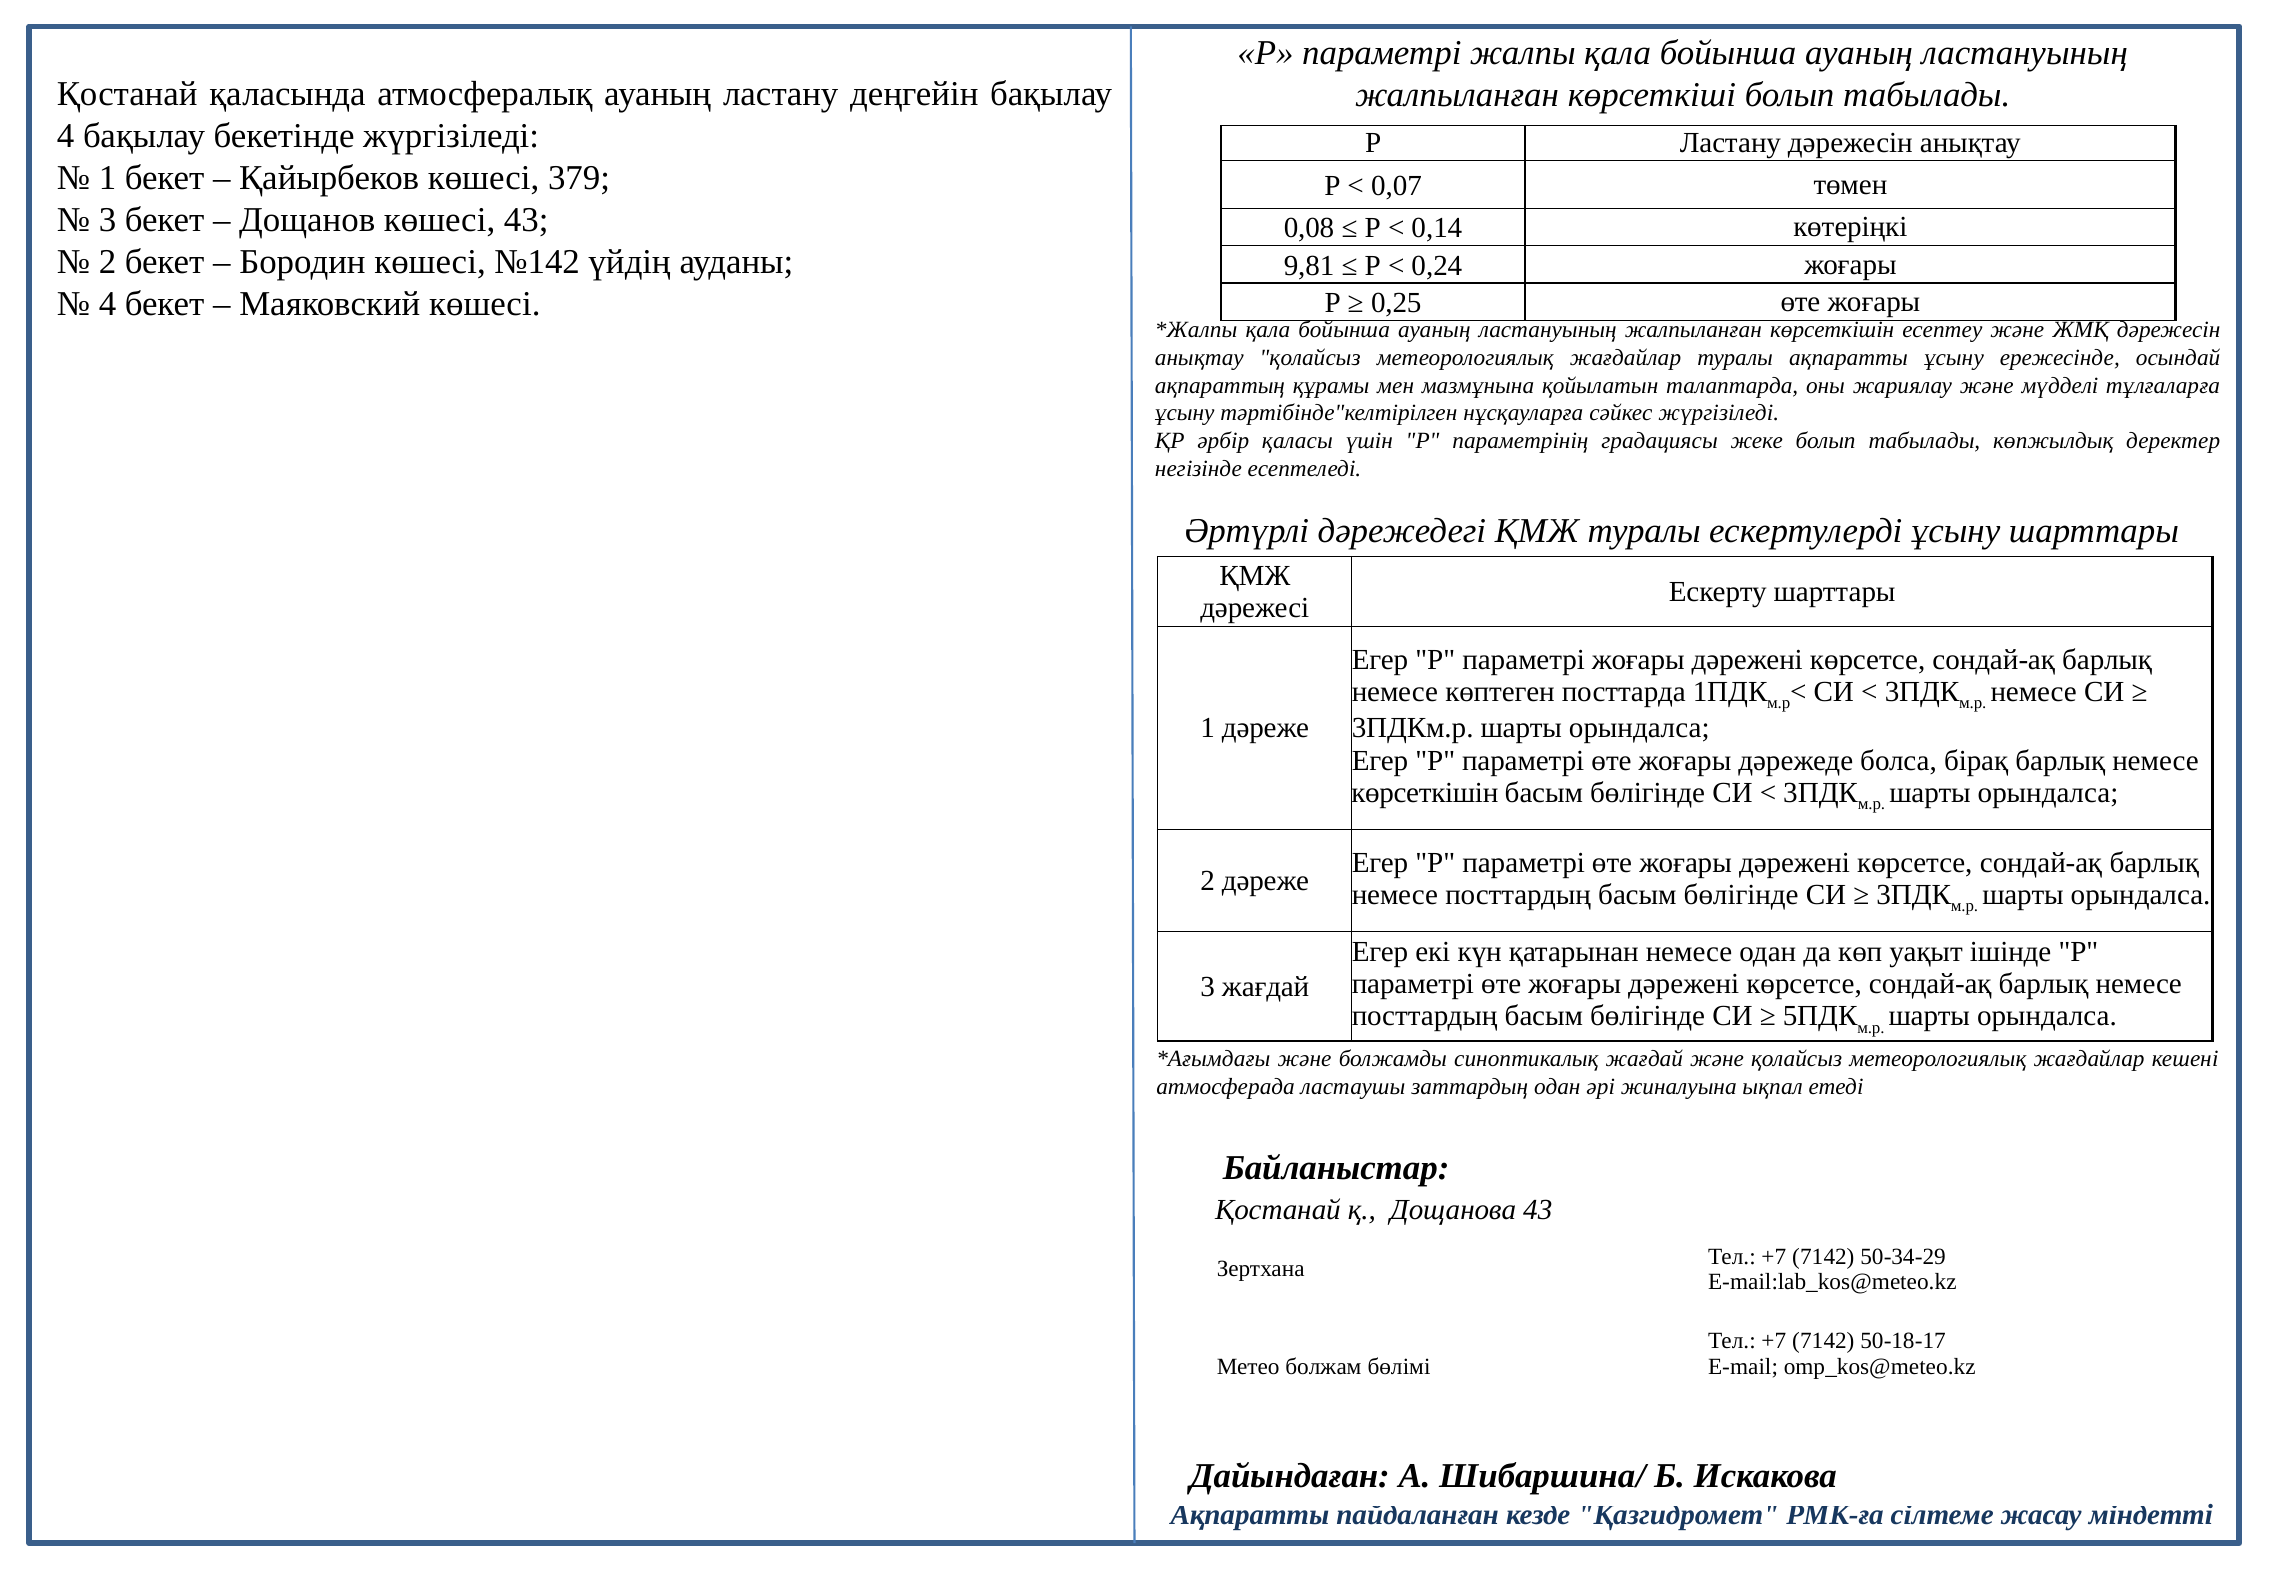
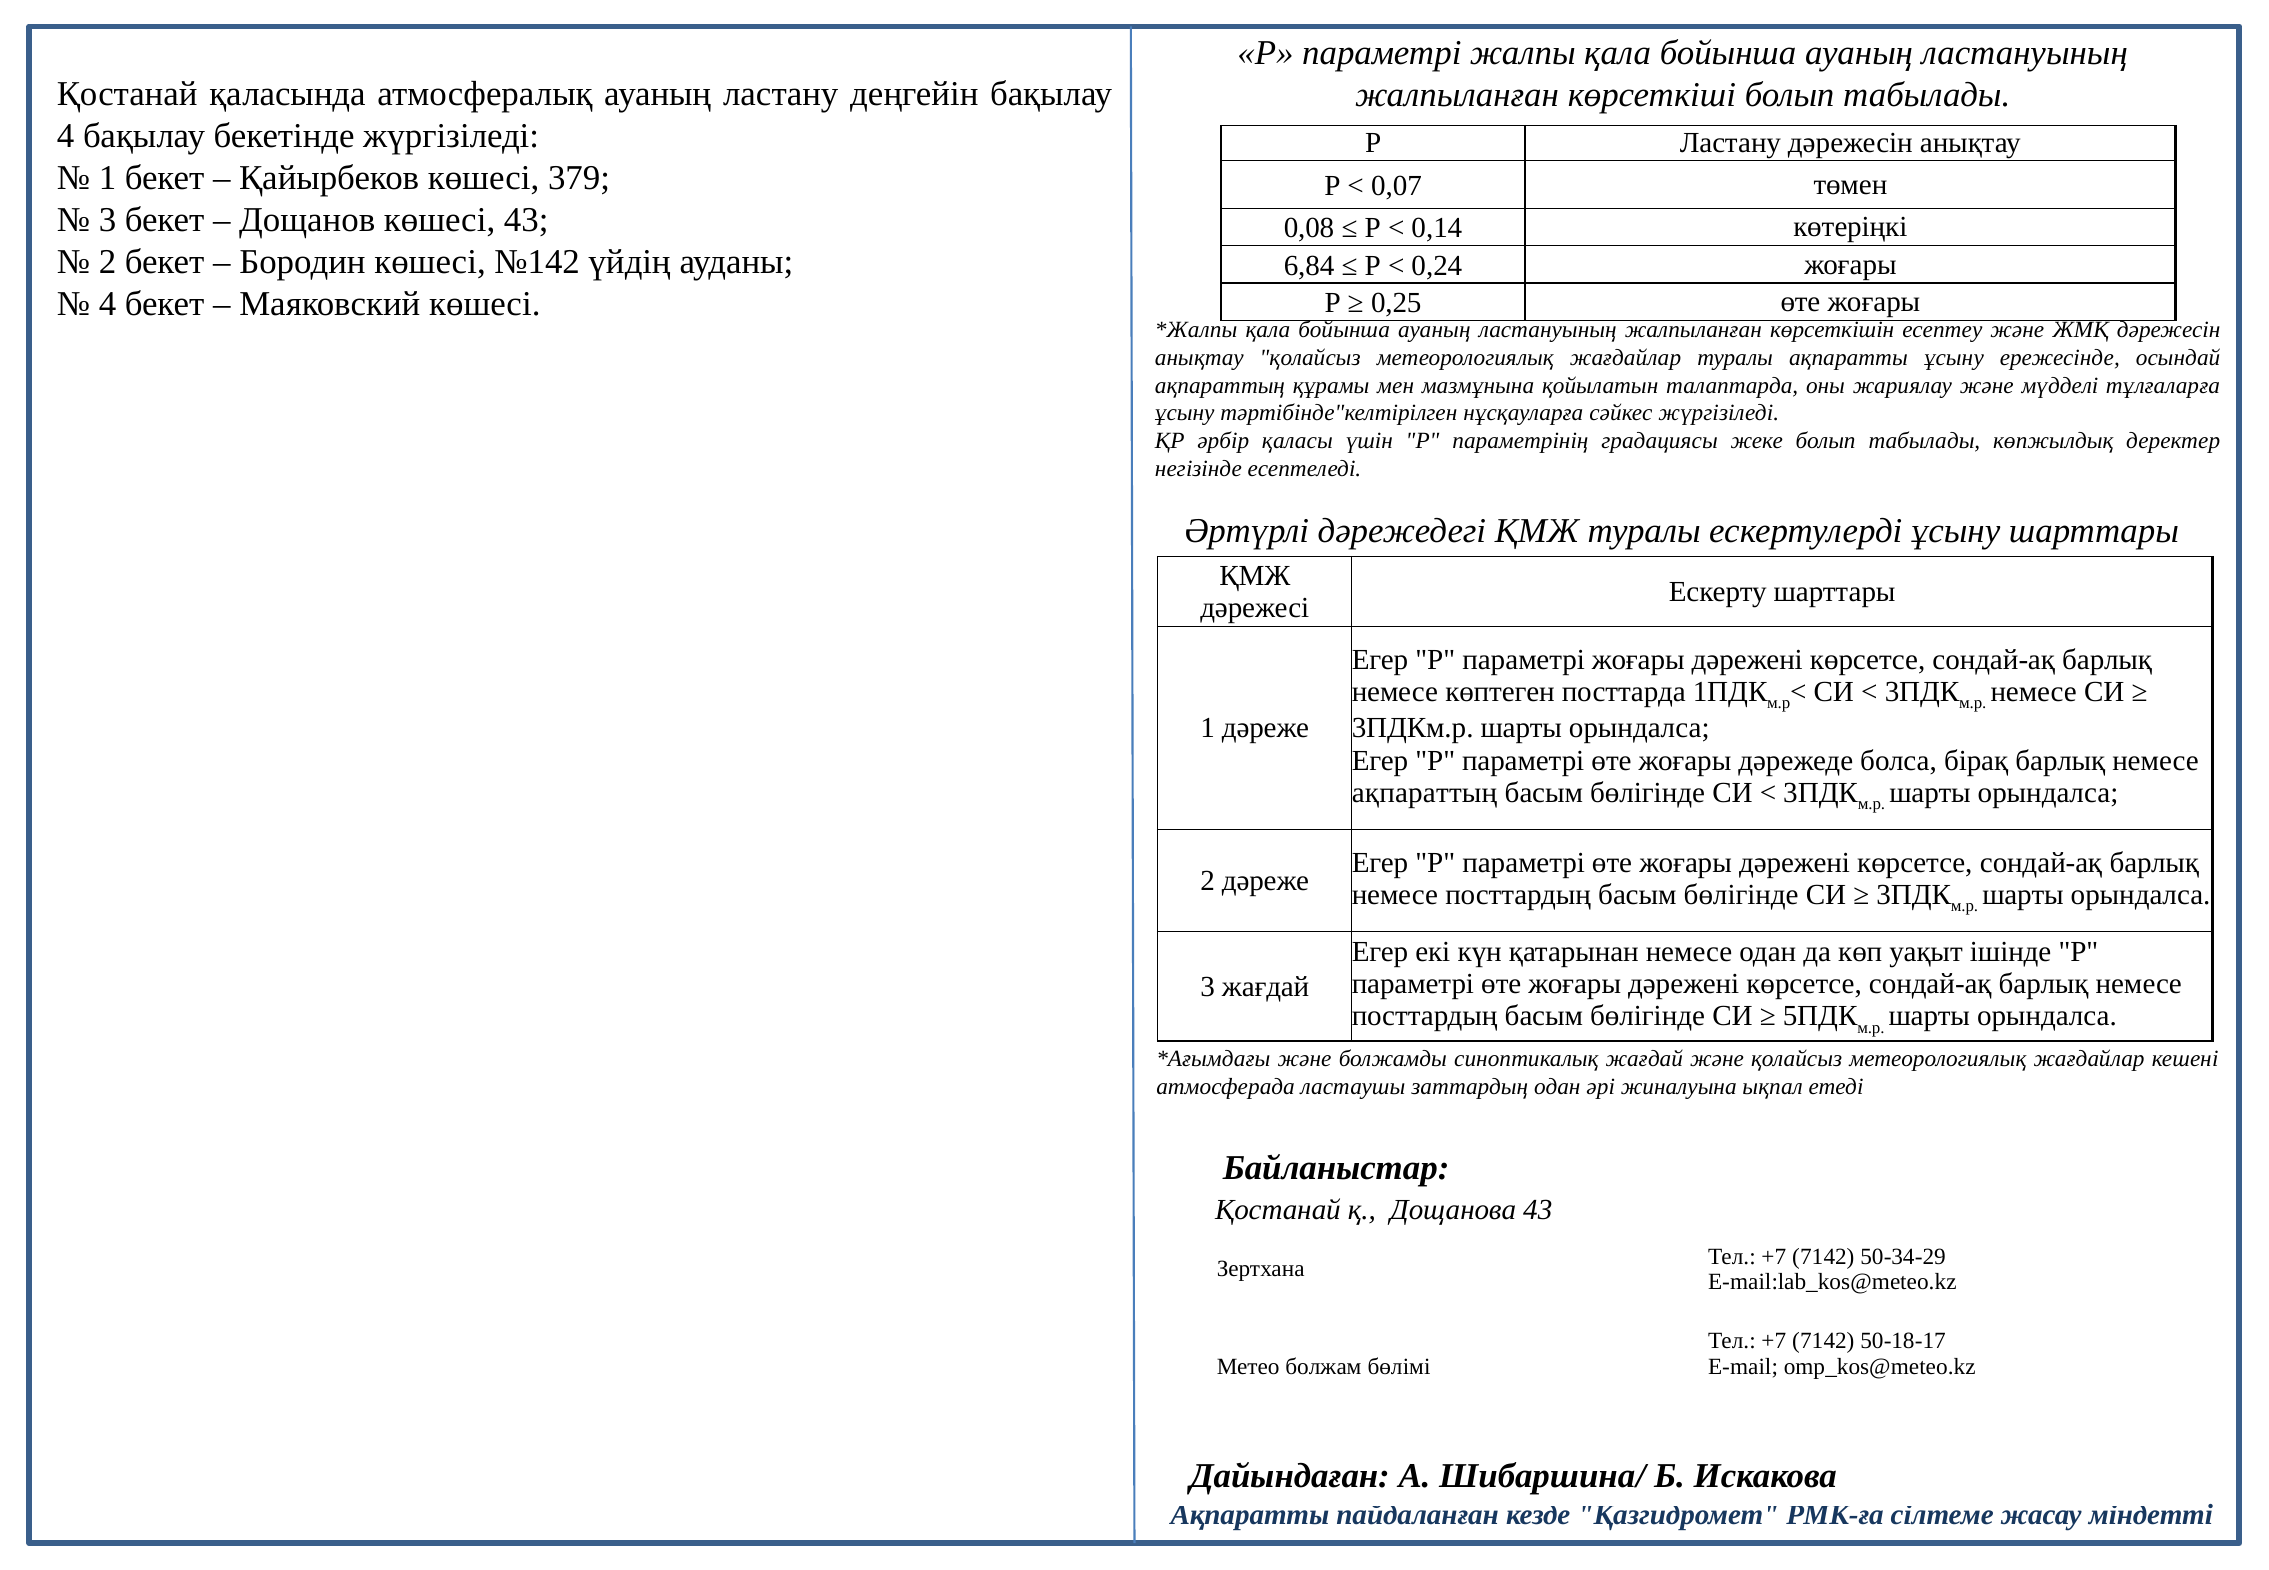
9,81: 9,81 -> 6,84
көрсеткішін at (1425, 793): көрсеткішін -> ақпараттың
